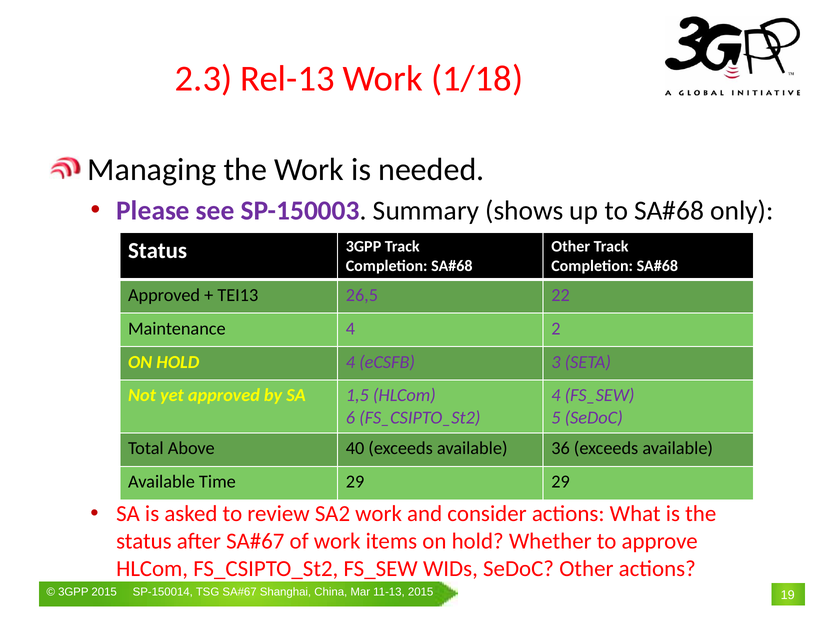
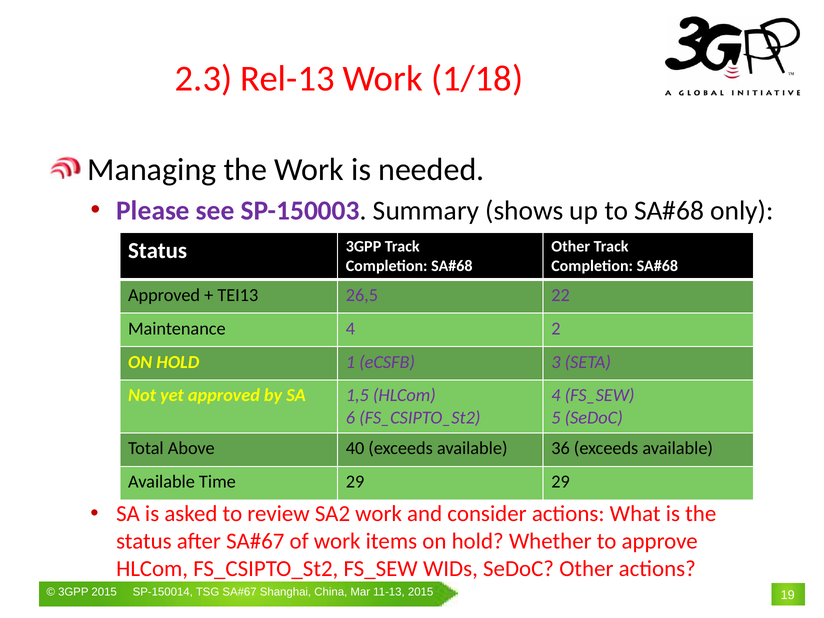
HOLD 4: 4 -> 1
